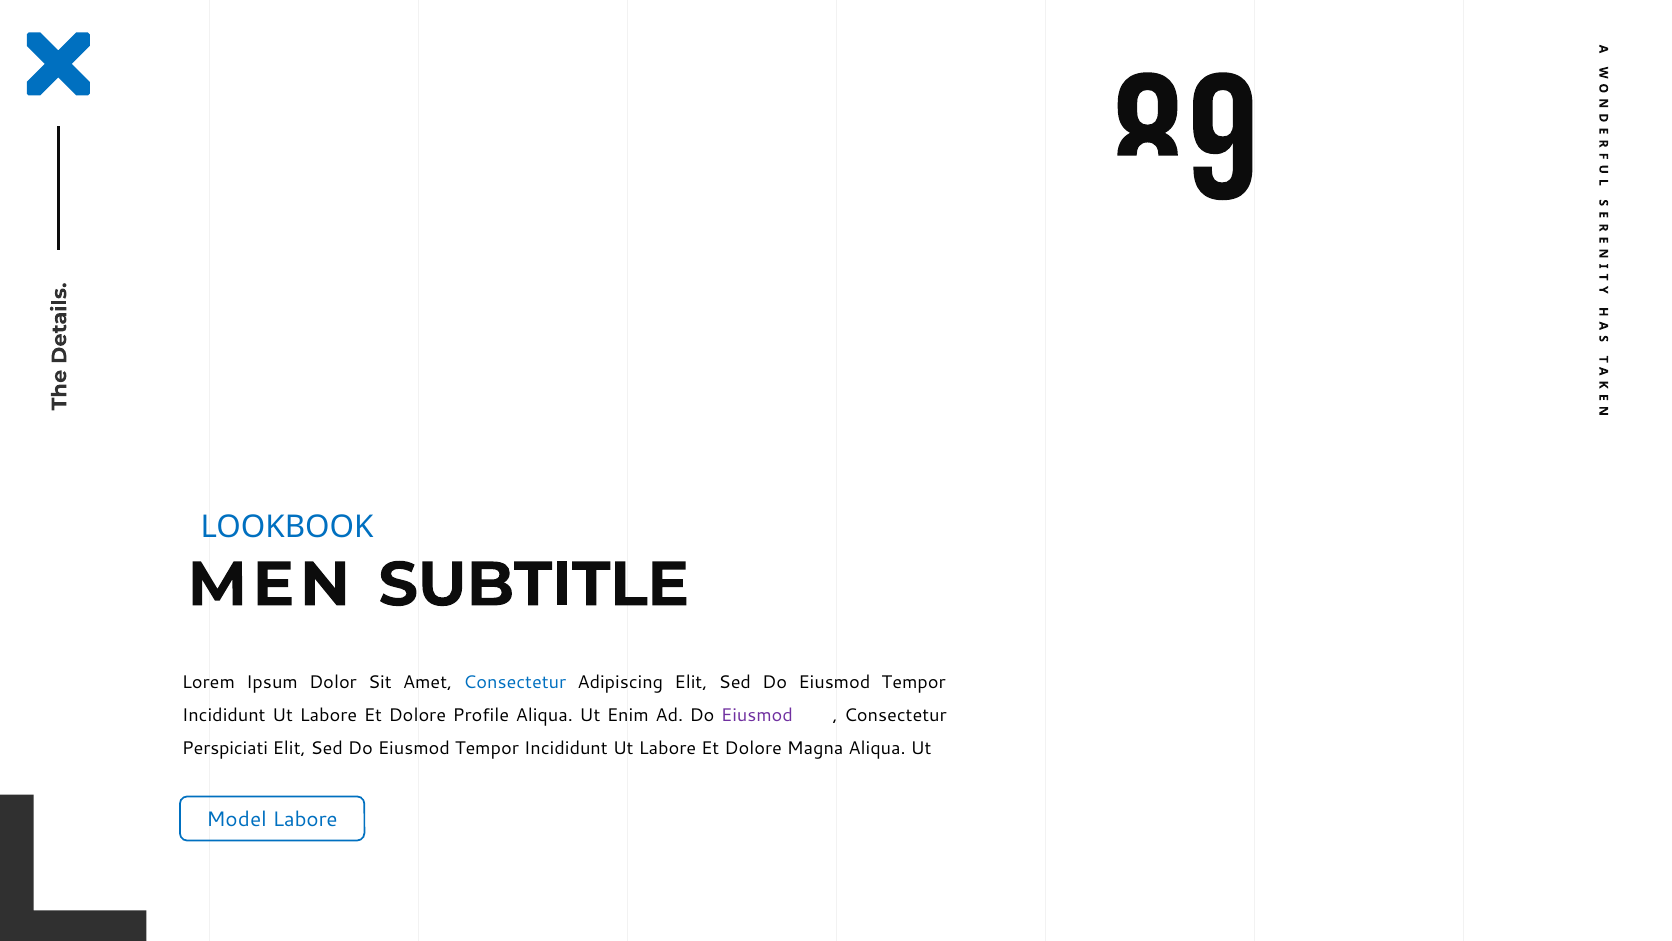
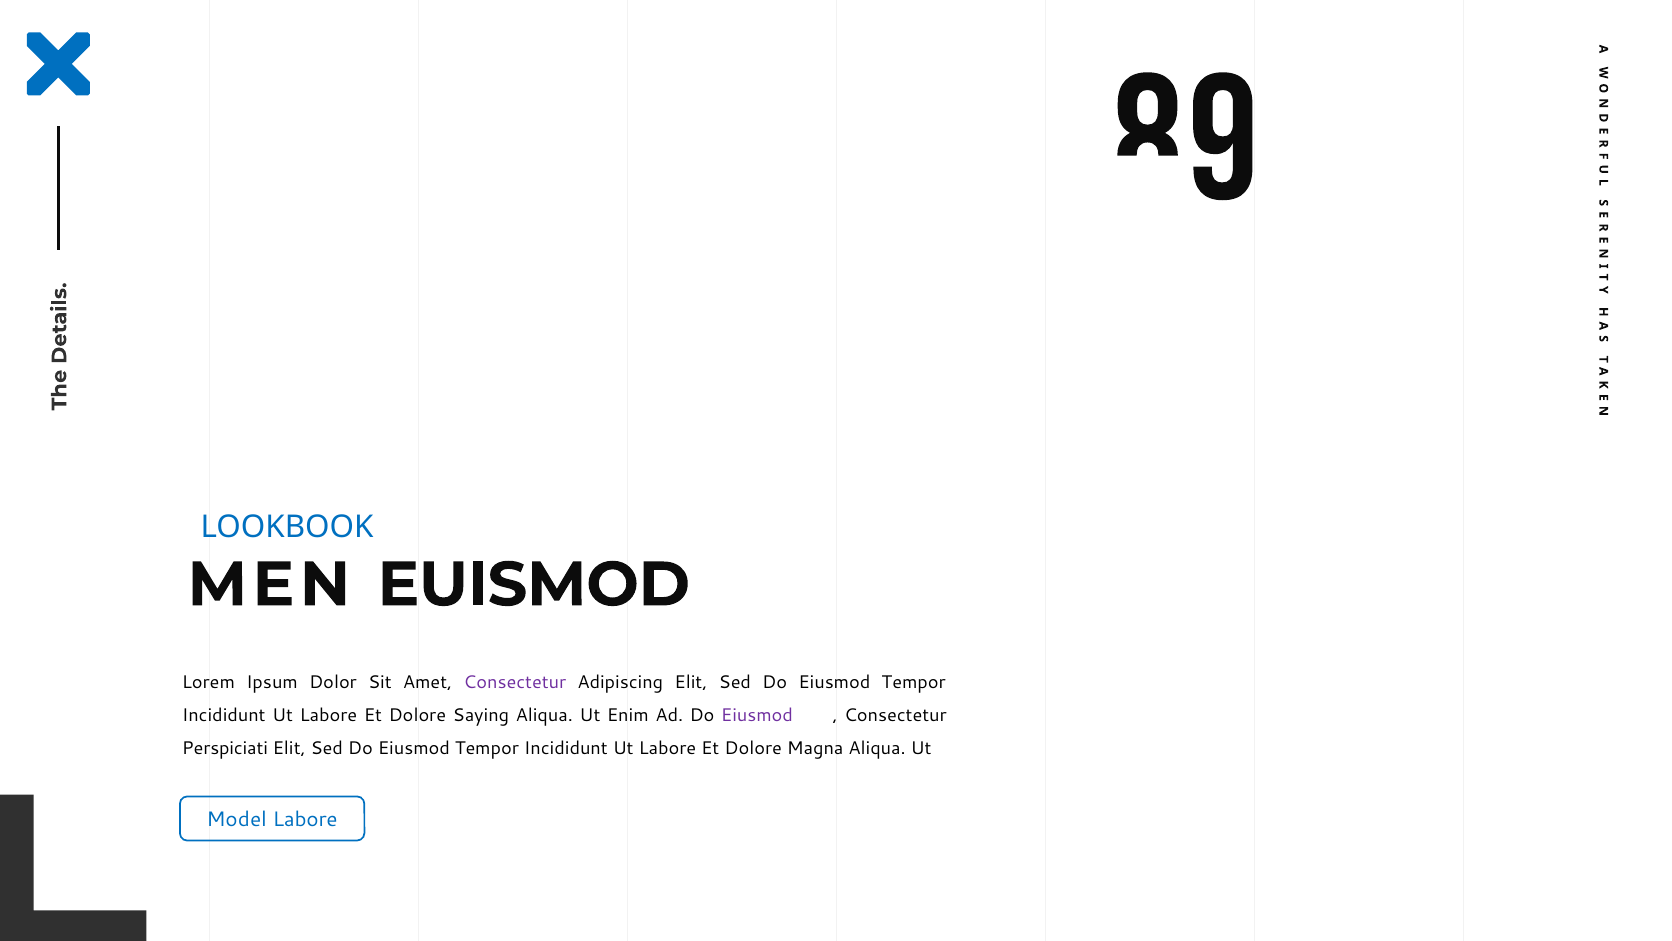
SUBTITLE: SUBTITLE -> EUISMOD
Consectetur at (515, 682) colour: blue -> purple
Profile: Profile -> Saying
